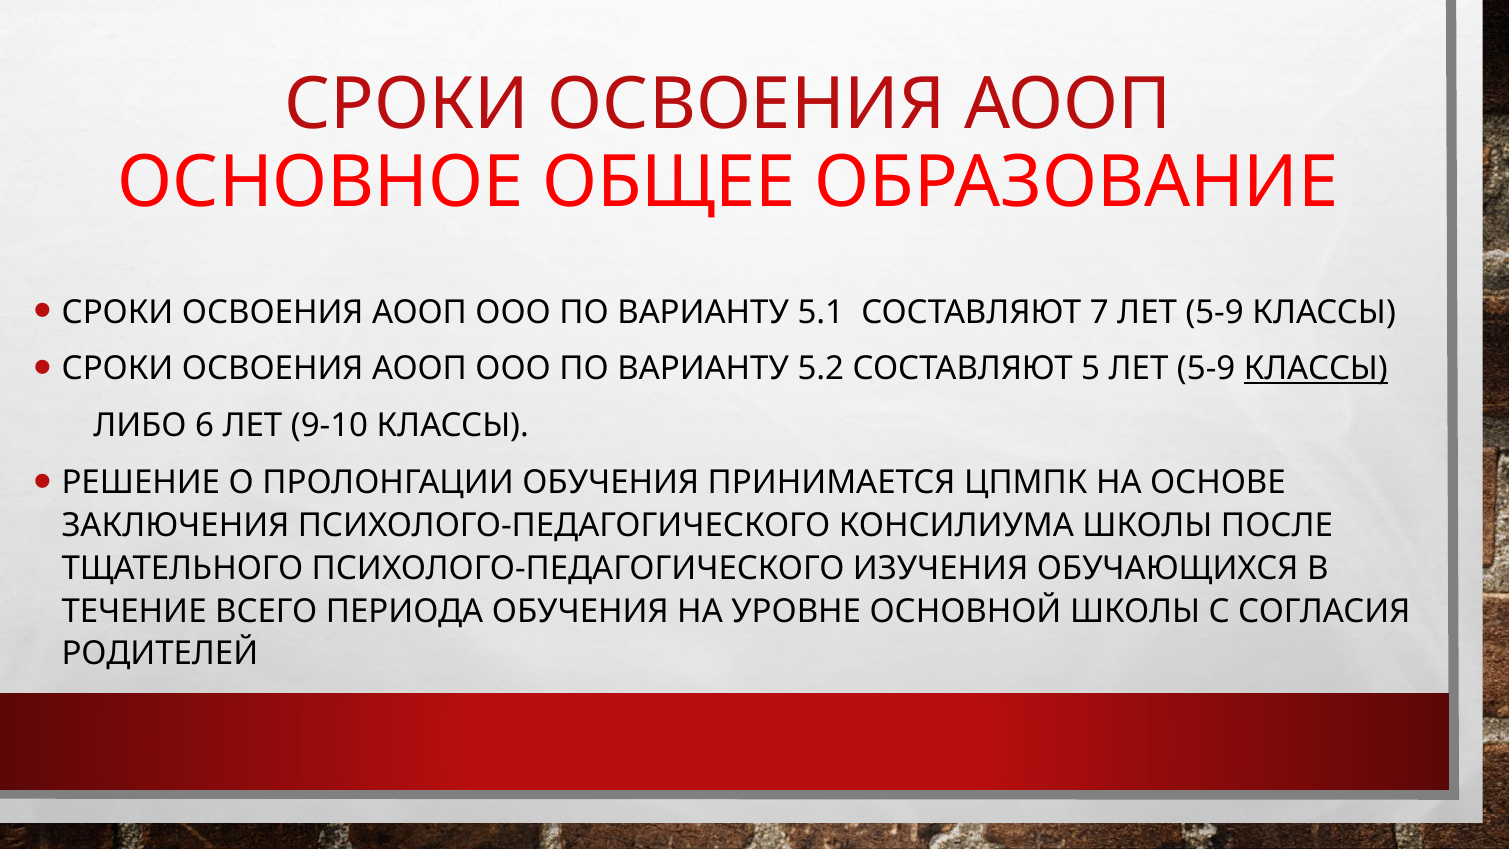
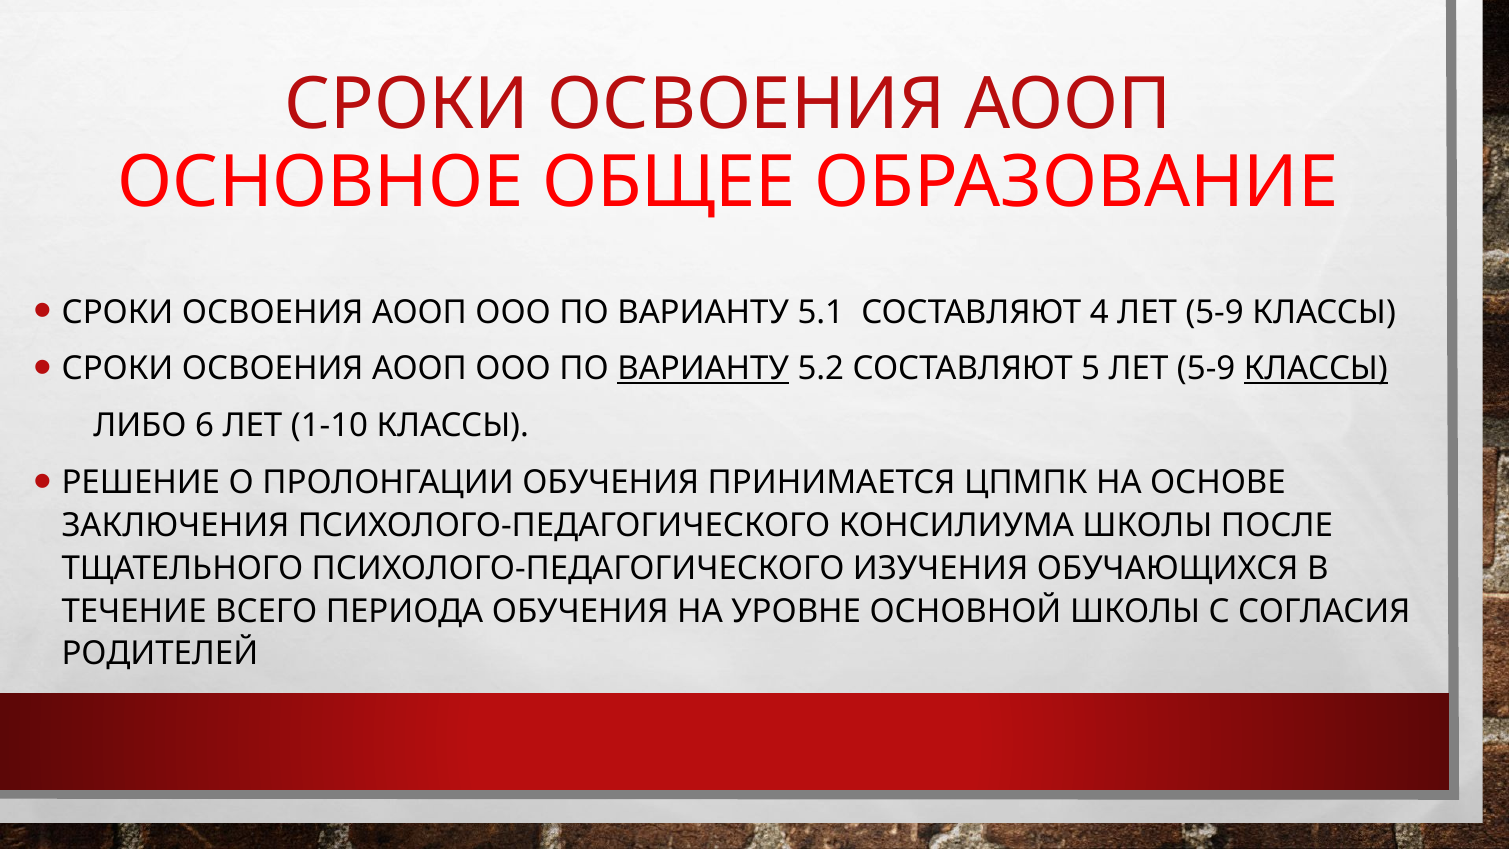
7: 7 -> 4
ВАРИАНТУ at (703, 369) underline: none -> present
9-10: 9-10 -> 1-10
